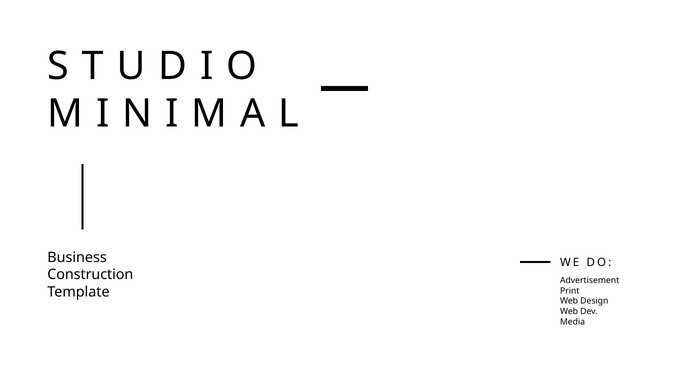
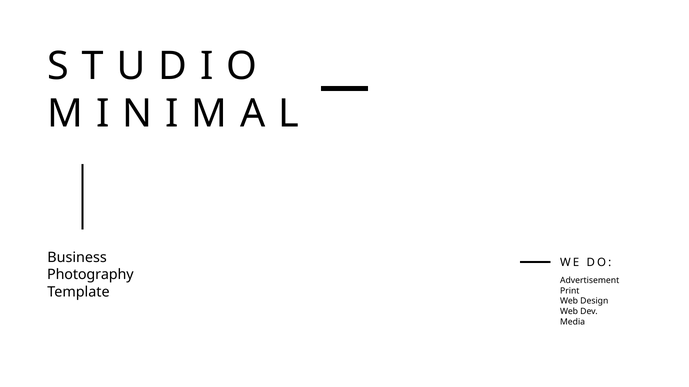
Construction: Construction -> Photography
